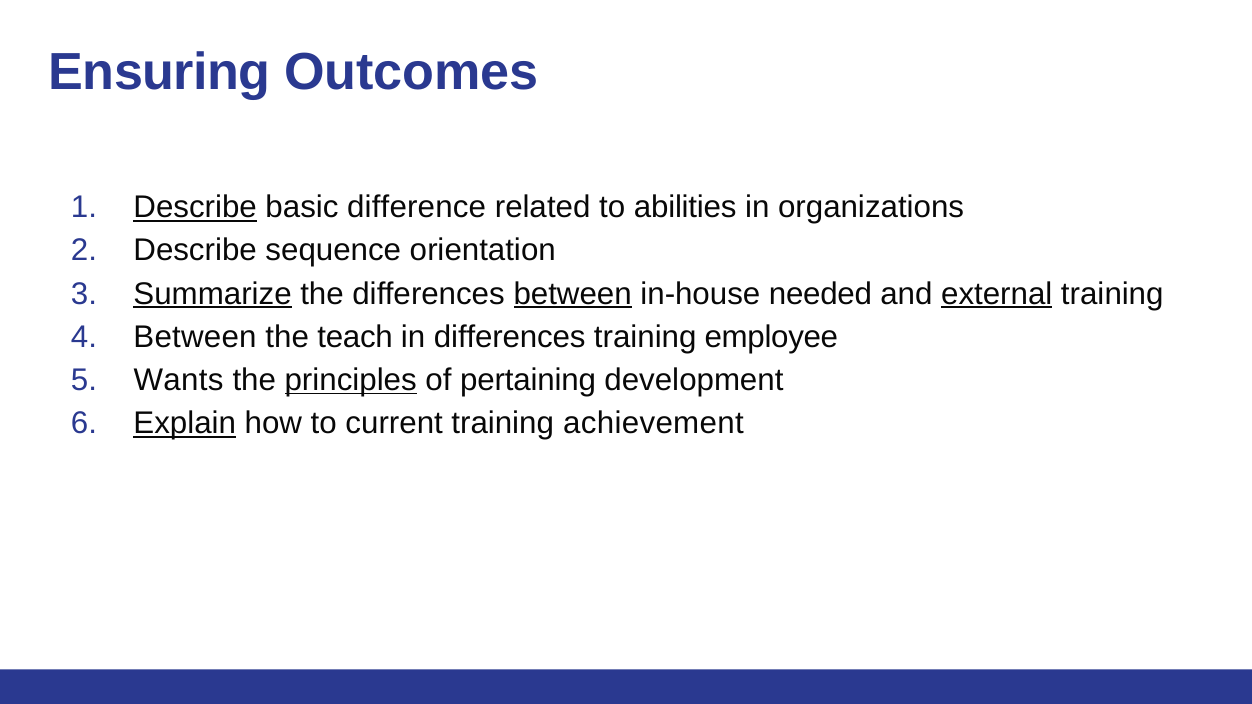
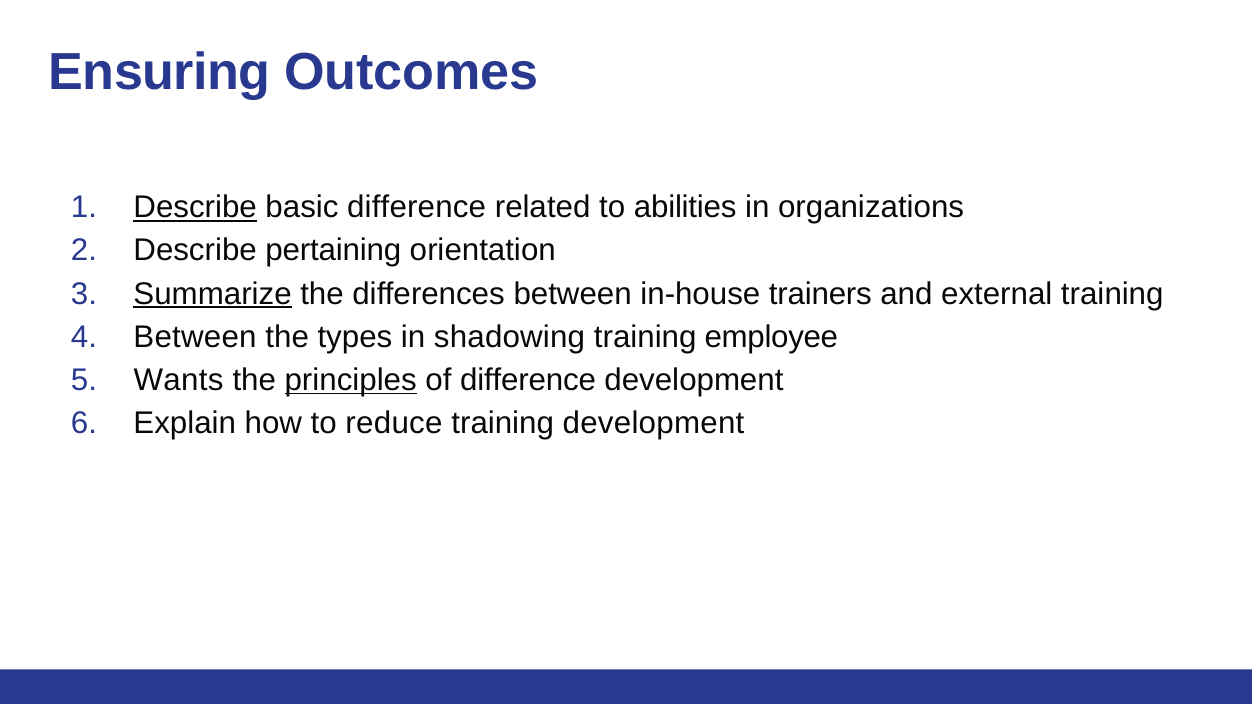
sequence: sequence -> pertaining
between at (573, 294) underline: present -> none
needed: needed -> trainers
external underline: present -> none
teach: teach -> types
in differences: differences -> shadowing
of pertaining: pertaining -> difference
Explain underline: present -> none
current: current -> reduce
training achievement: achievement -> development
